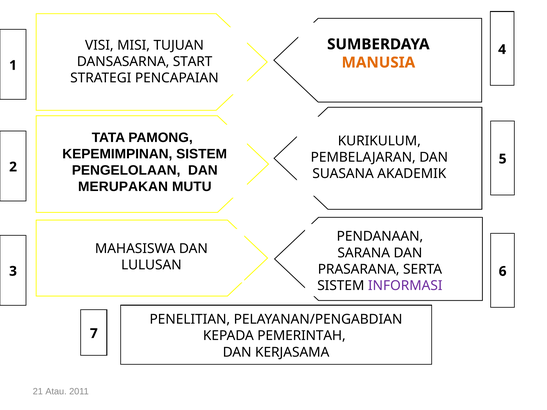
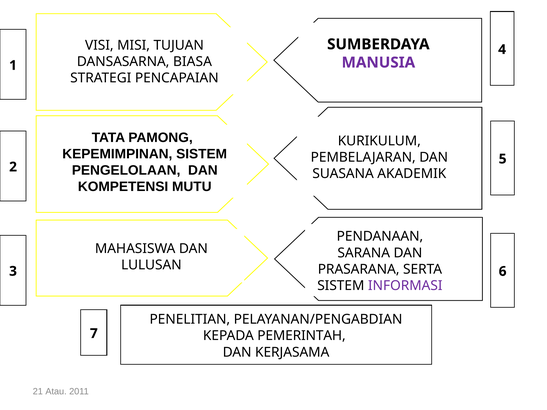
START: START -> BIASA
MANUSIA colour: orange -> purple
MERUPAKAN: MERUPAKAN -> KOMPETENSI
